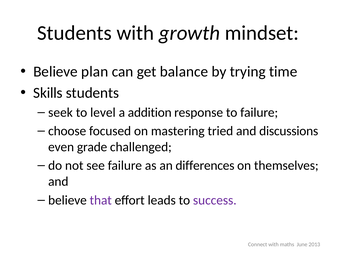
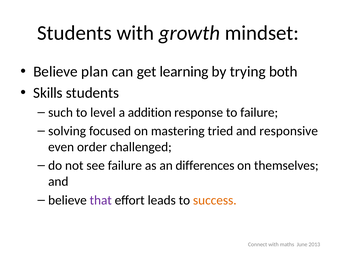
balance: balance -> learning
time: time -> both
seek: seek -> such
choose: choose -> solving
discussions: discussions -> responsive
grade: grade -> order
success colour: purple -> orange
